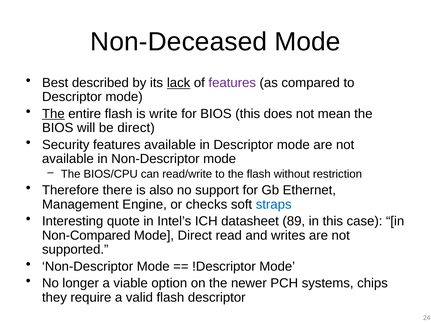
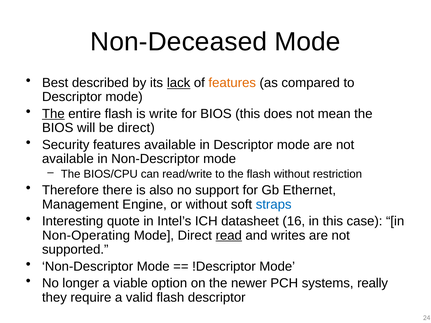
features at (232, 83) colour: purple -> orange
or checks: checks -> without
89: 89 -> 16
Non-Compared: Non-Compared -> Non-Operating
read underline: none -> present
chips: chips -> really
